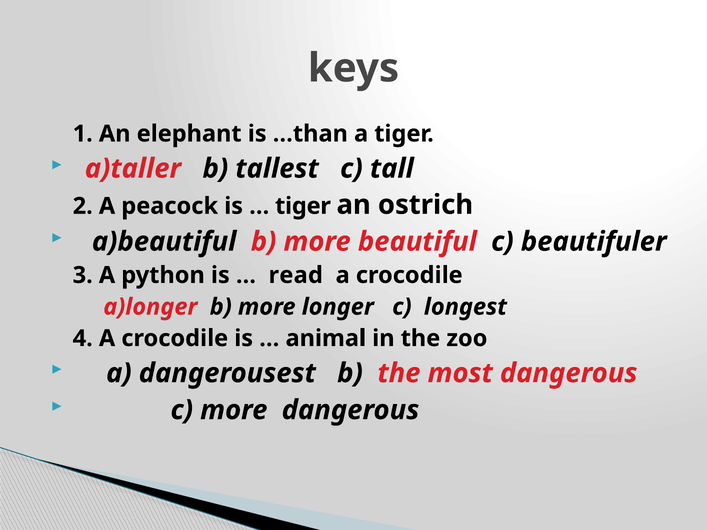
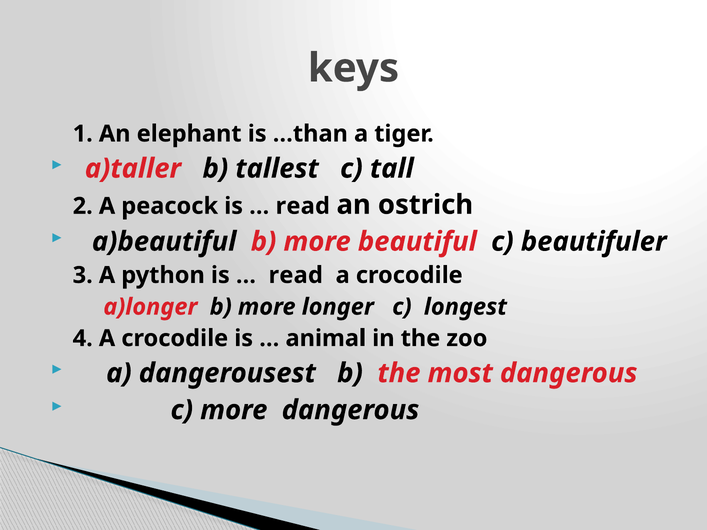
tiger at (303, 206): tiger -> read
